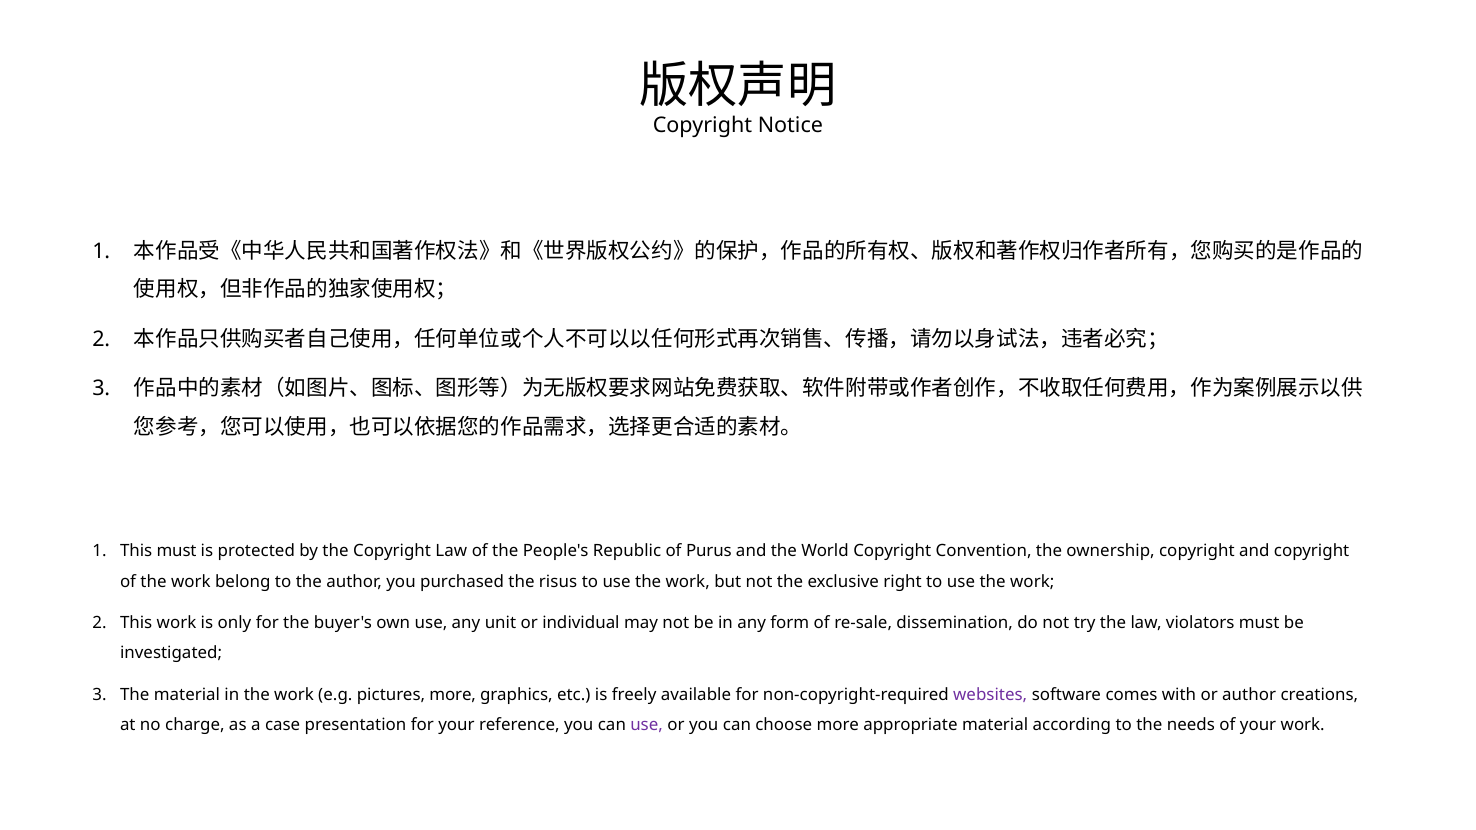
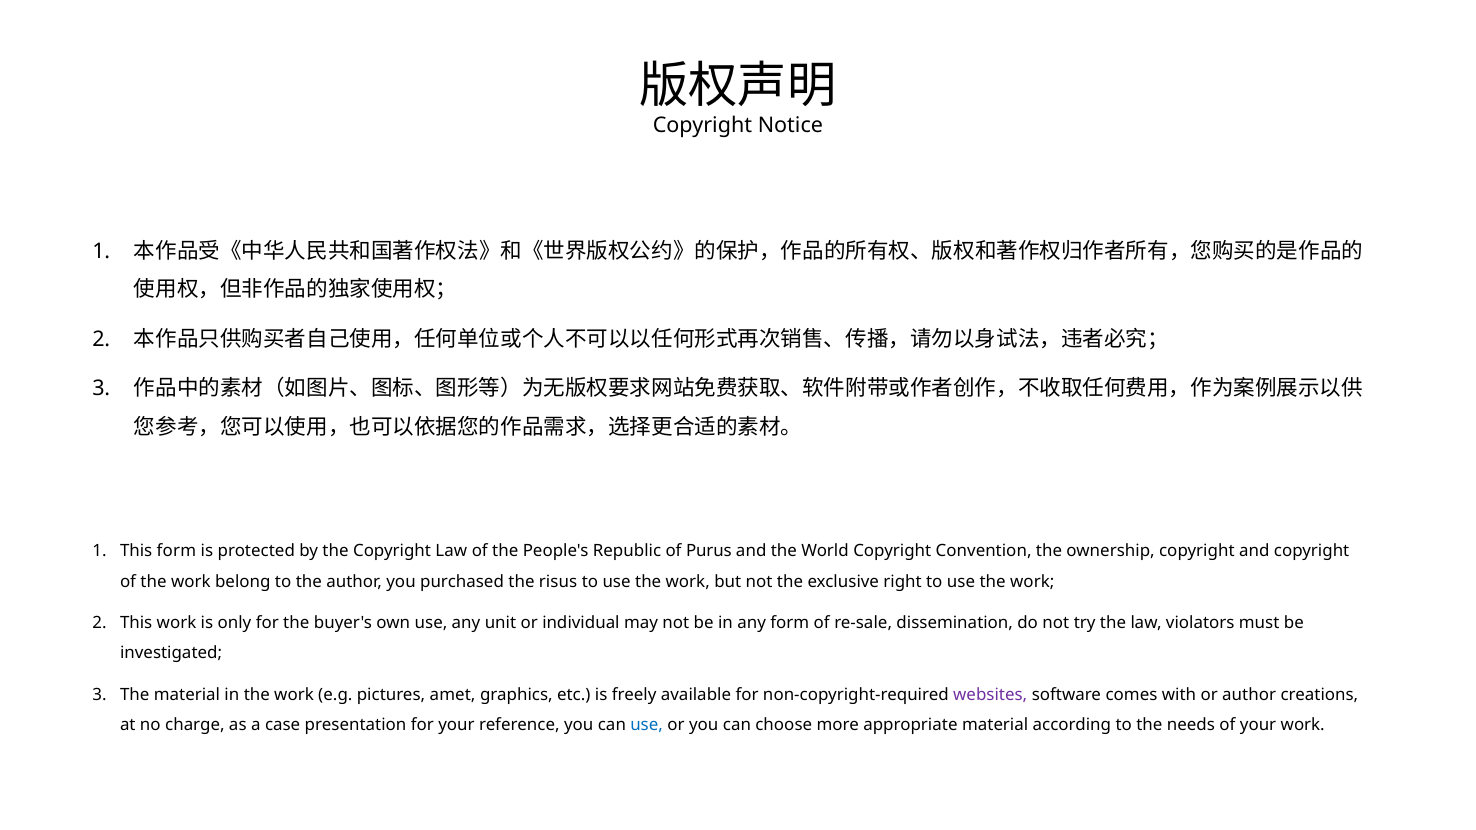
This must: must -> form
pictures more: more -> amet
use at (647, 725) colour: purple -> blue
